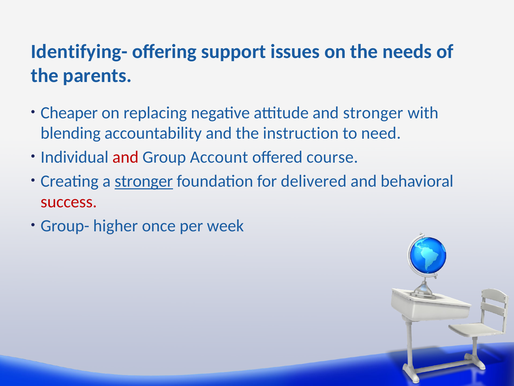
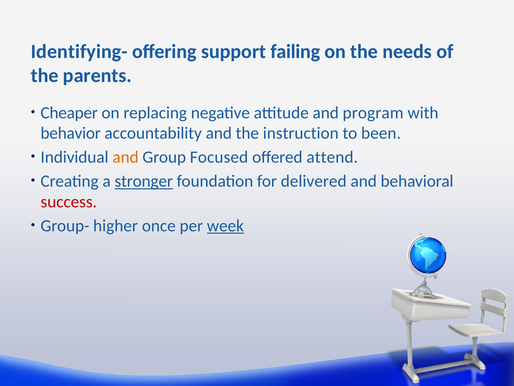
issues: issues -> failing
and stronger: stronger -> program
blending: blending -> behavior
need: need -> been
and at (126, 157) colour: red -> orange
Account: Account -> Focused
course: course -> attend
week underline: none -> present
